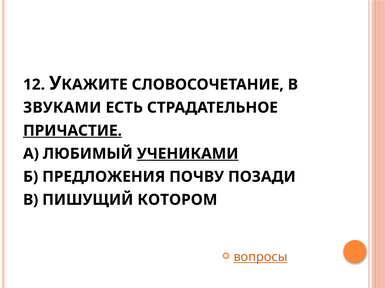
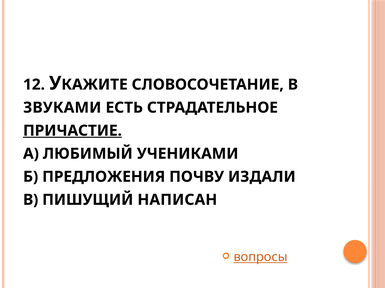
УЧЕНИКАМИ underline: present -> none
ПОЗАДИ: ПОЗАДИ -> ИЗДАЛИ
КОТОРОМ: КОТОРОМ -> НАПИСАН
